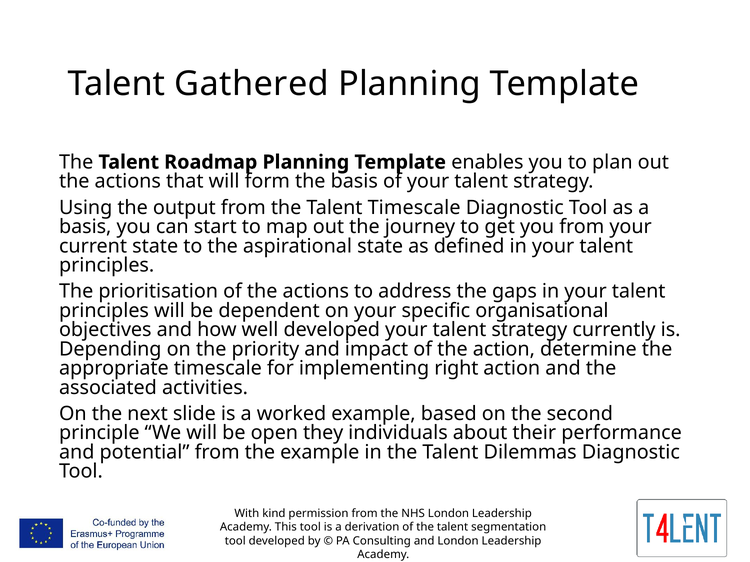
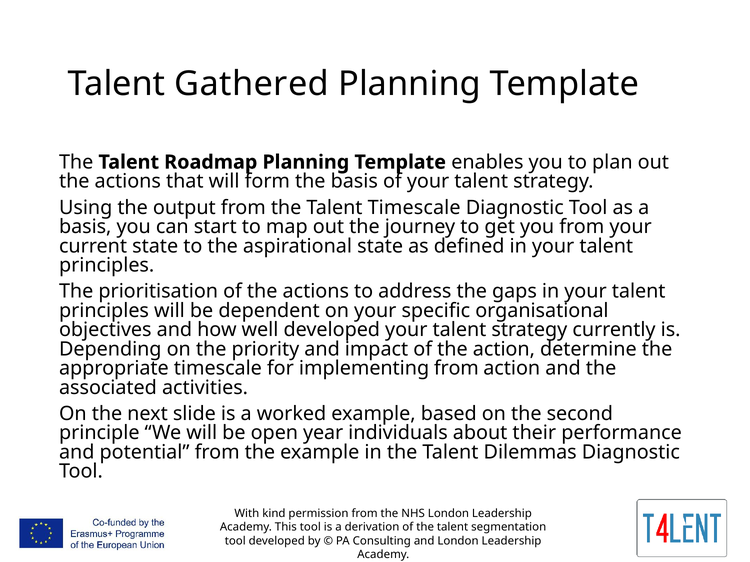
implementing right: right -> from
they: they -> year
